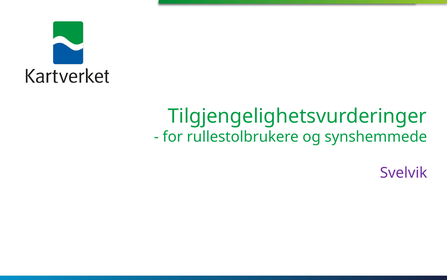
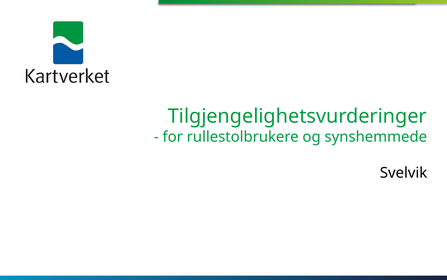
Svelvik colour: purple -> black
